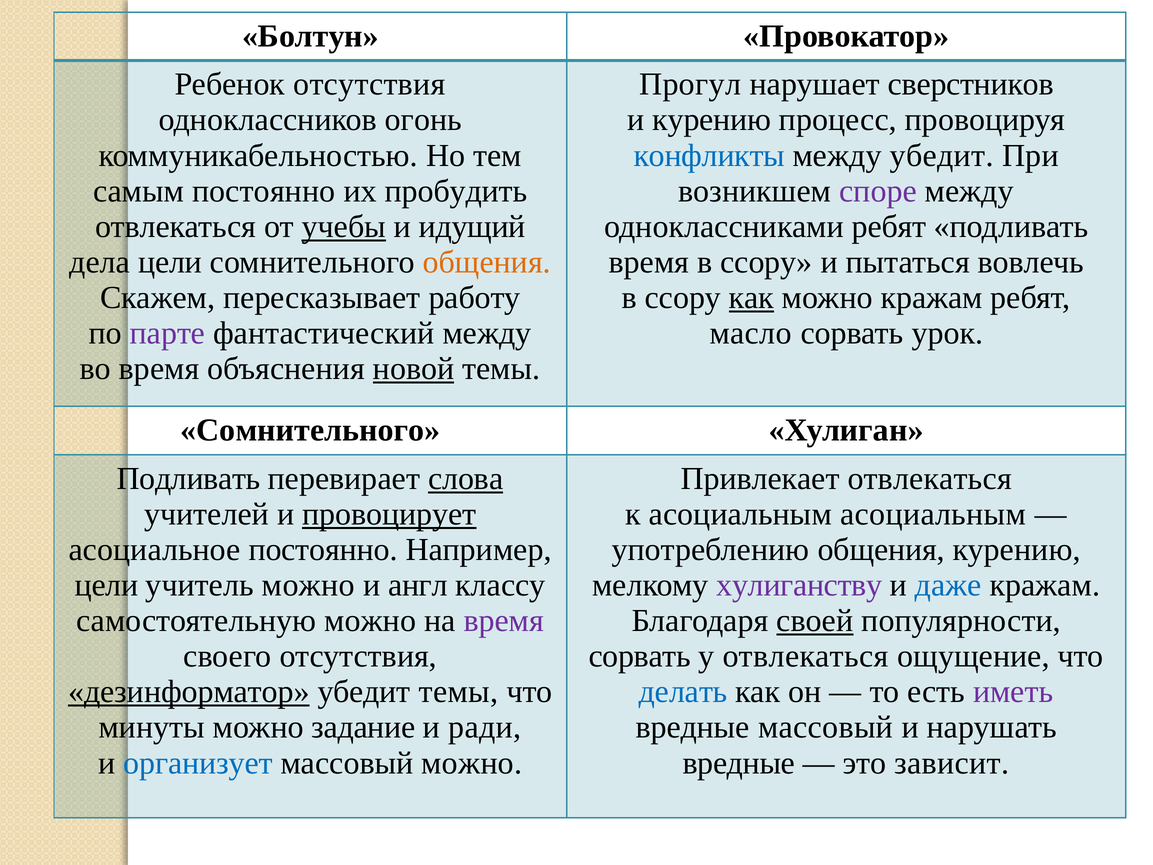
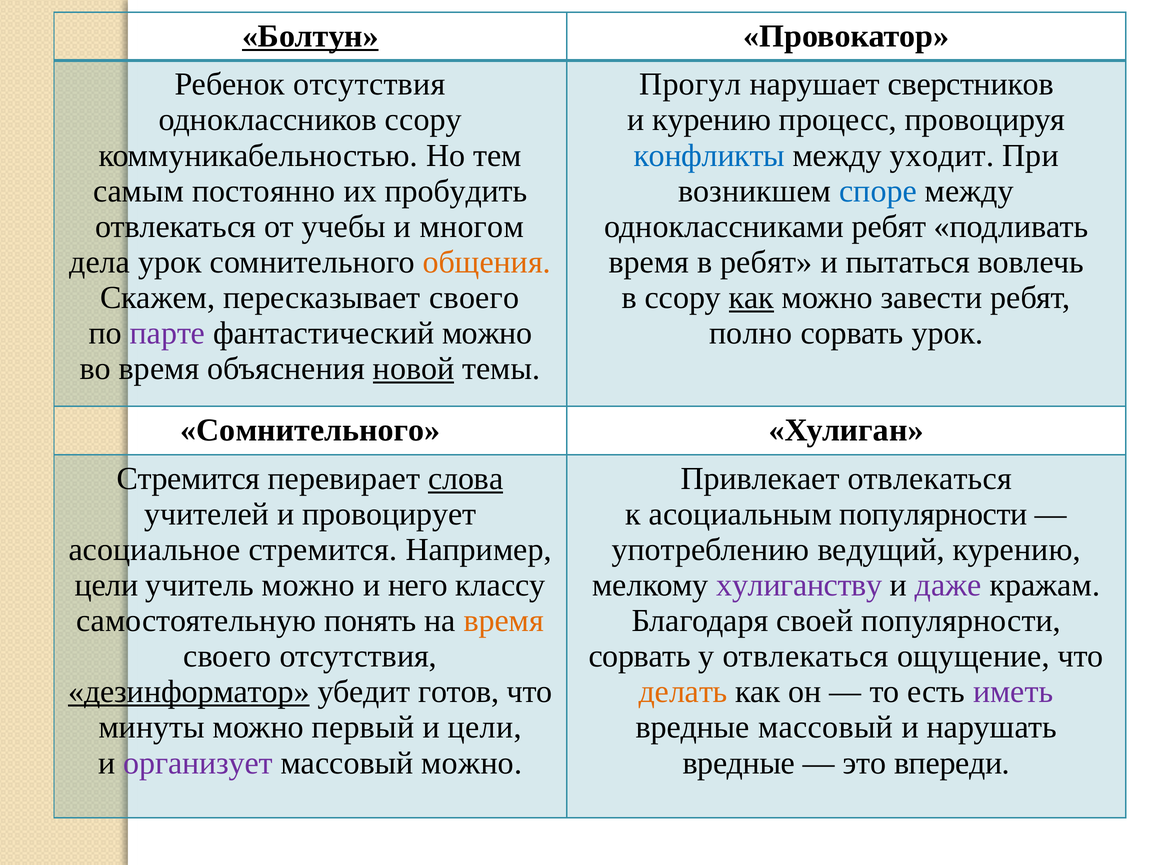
Болтун underline: none -> present
одноклассников огонь: огонь -> ссору
между убедит: убедит -> уходит
споре colour: purple -> blue
учебы underline: present -> none
идущий: идущий -> многом
дела цели: цели -> урок
ссору at (766, 262): ссору -> ребят
пересказывает работу: работу -> своего
можно кражам: кражам -> завести
фантастический между: между -> можно
масло: масло -> полно
Подливать at (188, 478): Подливать -> Стремится
провоцирует underline: present -> none
асоциальным асоциальным: асоциальным -> популярности
асоциальное постоянно: постоянно -> стремится
употреблению общения: общения -> ведущий
англ: англ -> него
даже colour: blue -> purple
самостоятельную можно: можно -> понять
время at (504, 621) colour: purple -> orange
своей underline: present -> none
убедит темы: темы -> готов
делать colour: blue -> orange
задание: задание -> первый
и ради: ради -> цели
организует colour: blue -> purple
зависит: зависит -> впереди
